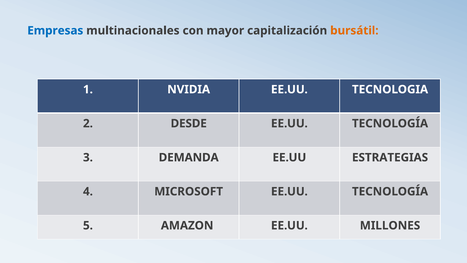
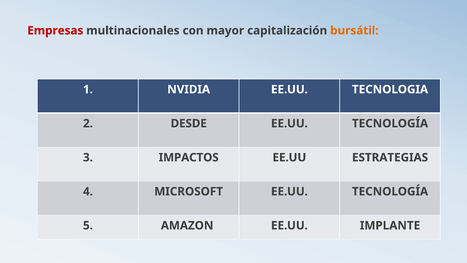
Empresas colour: blue -> red
DEMANDA: DEMANDA -> IMPACTOS
MILLONES: MILLONES -> IMPLANTE
